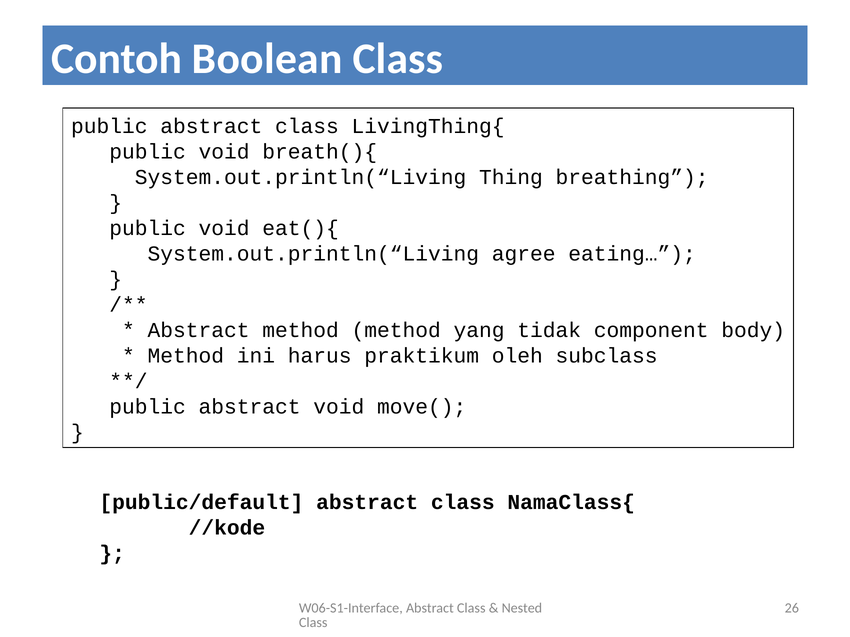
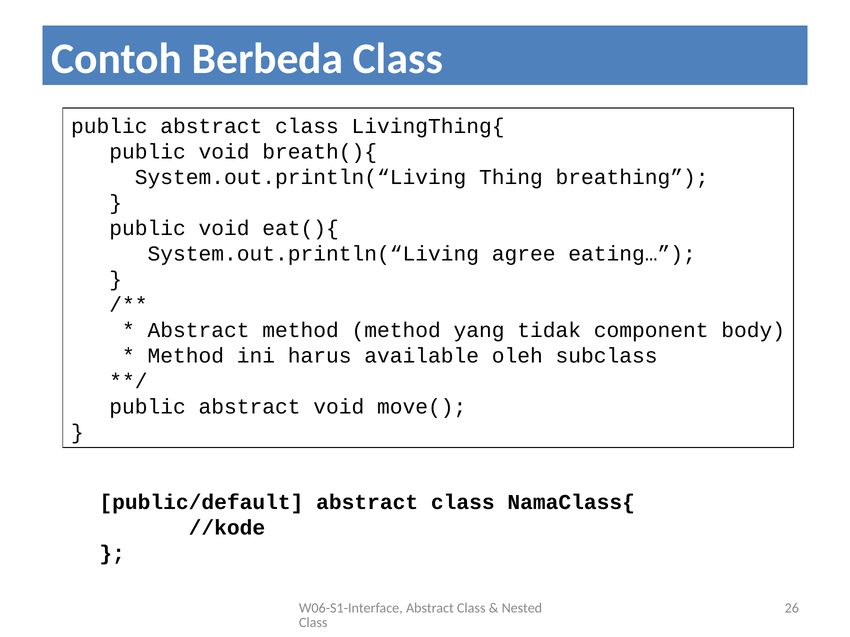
Boolean: Boolean -> Berbeda
praktikum: praktikum -> available
